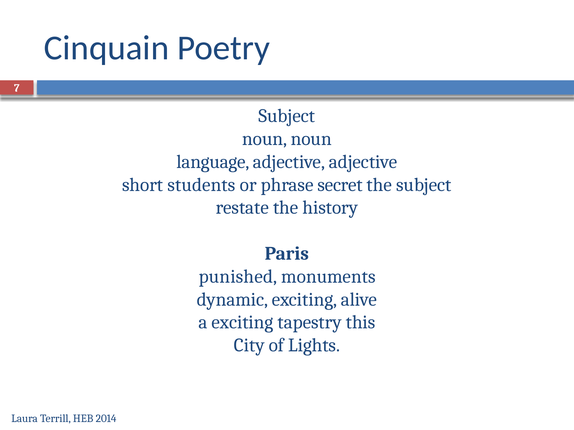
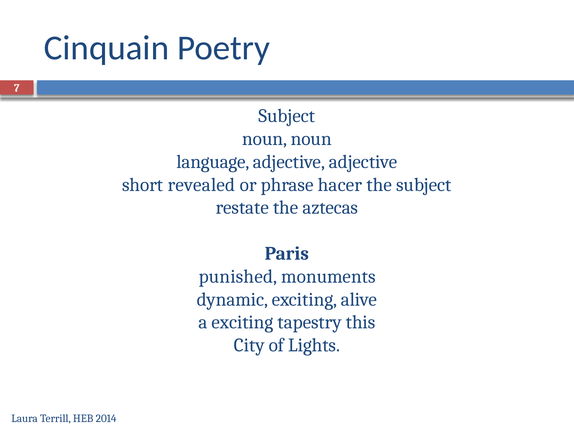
students: students -> revealed
secret: secret -> hacer
history: history -> aztecas
